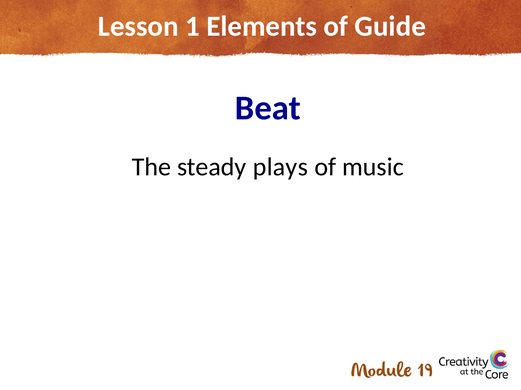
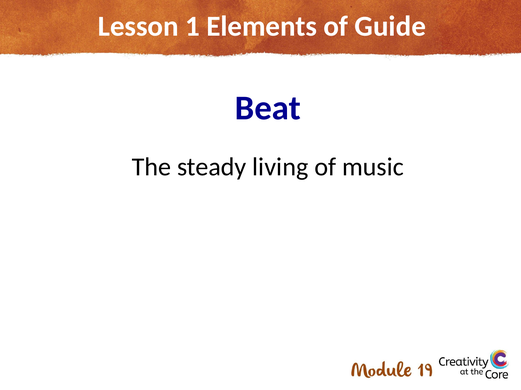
plays: plays -> living
